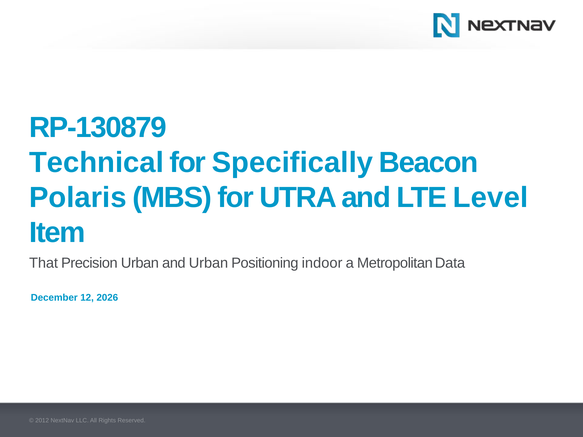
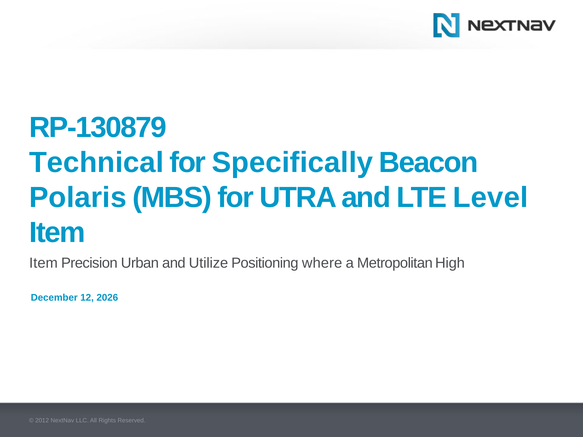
That at (44, 263): That -> Item
and Urban: Urban -> Utilize
indoor: indoor -> where
Data: Data -> High
